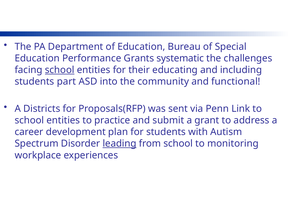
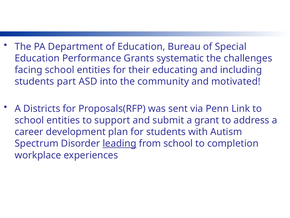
school at (60, 70) underline: present -> none
functional: functional -> motivated
practice: practice -> support
monitoring: monitoring -> completion
